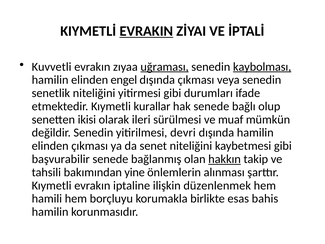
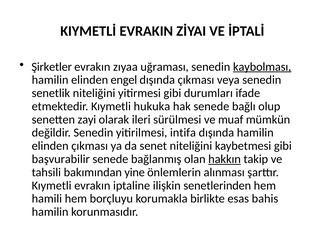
EVRAKIN underline: present -> none
Kuvvetli: Kuvvetli -> Şirketler
uğraması underline: present -> none
kurallar: kurallar -> hukuka
ikisi: ikisi -> zayi
devri: devri -> intifa
düzenlenmek: düzenlenmek -> senetlerinden
